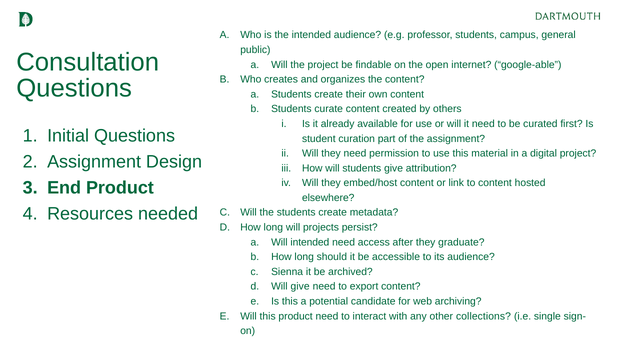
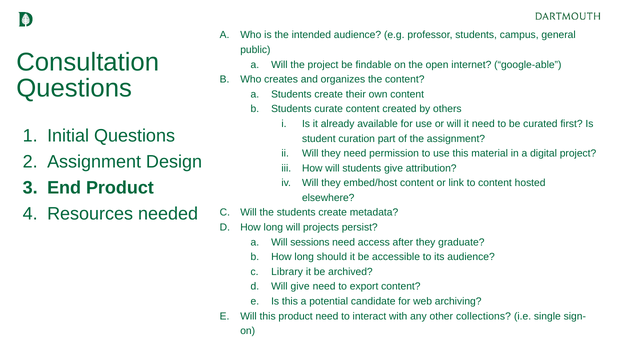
Will intended: intended -> sessions
Sienna: Sienna -> Library
